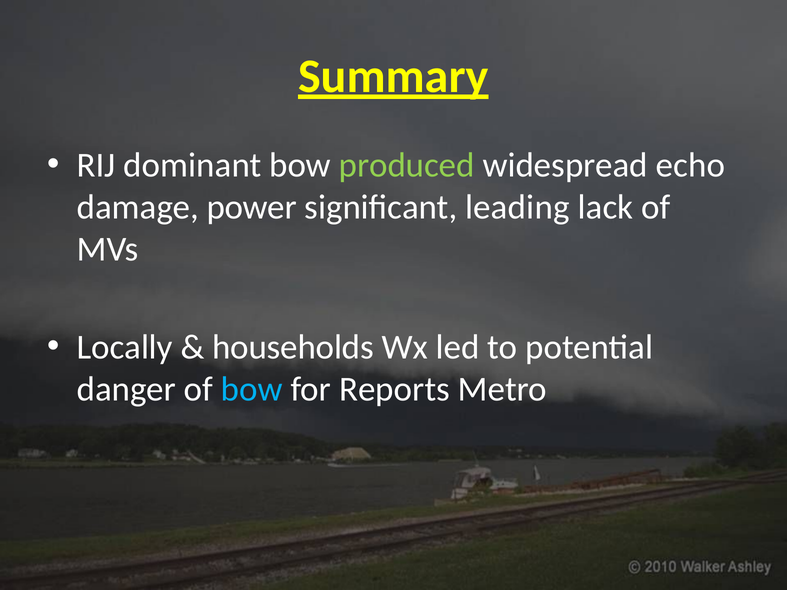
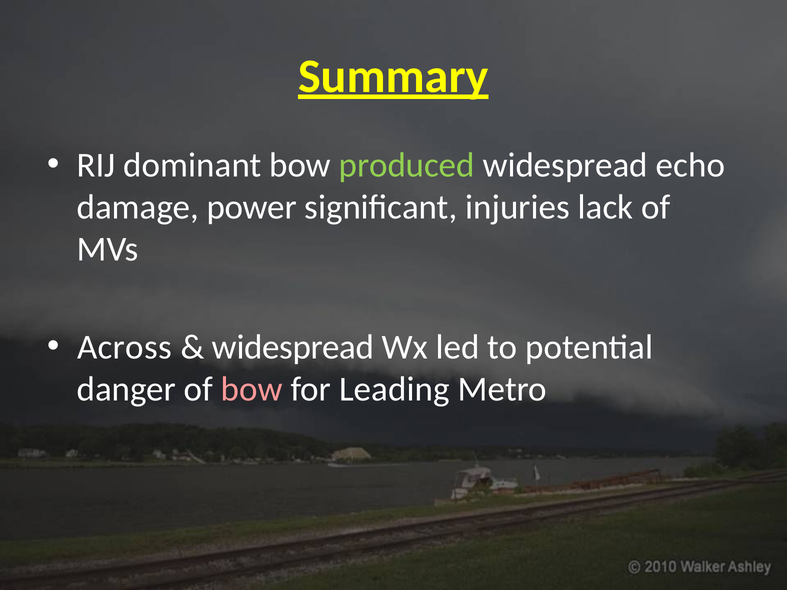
leading: leading -> injuries
Locally: Locally -> Across
households at (293, 347): households -> widespread
bow at (252, 389) colour: light blue -> pink
Reports: Reports -> Leading
